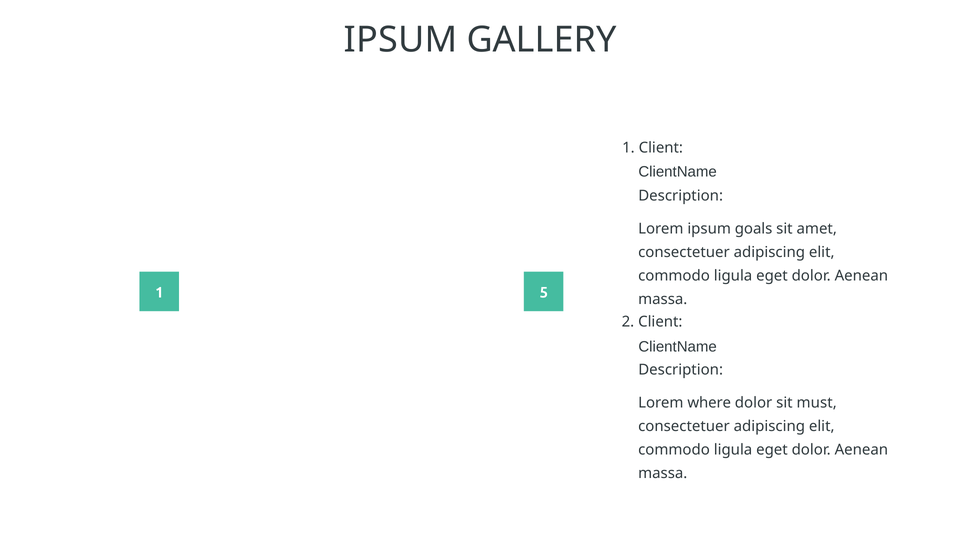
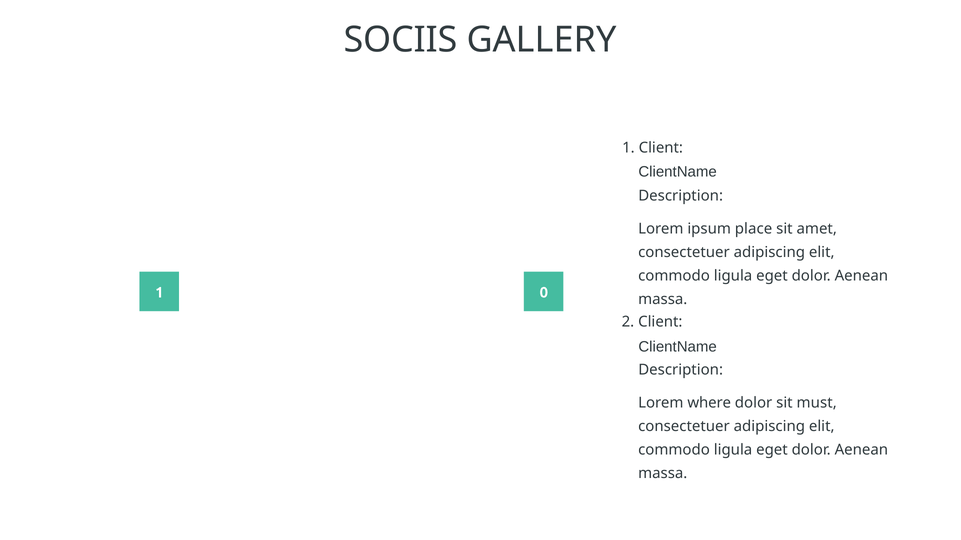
IPSUM at (401, 40): IPSUM -> SOCIIS
goals: goals -> place
5: 5 -> 0
